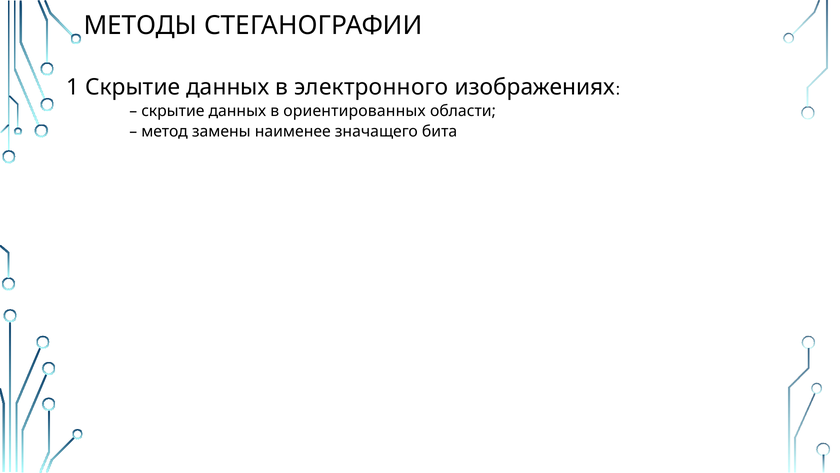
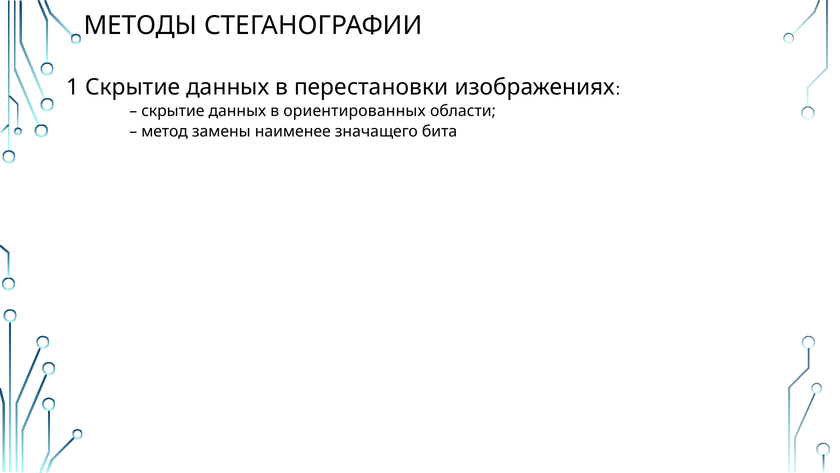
электронного: электронного -> перестановки
